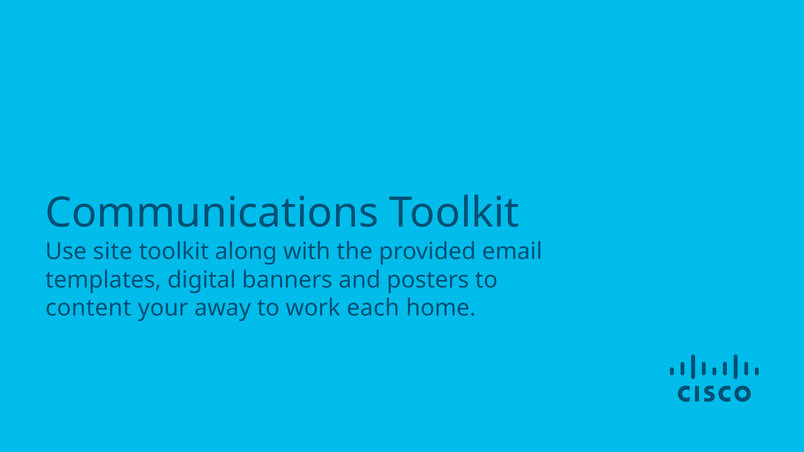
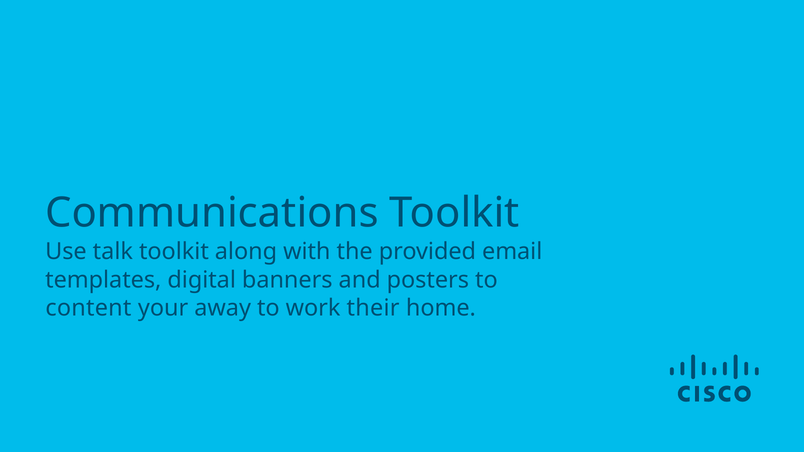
site: site -> talk
each: each -> their
